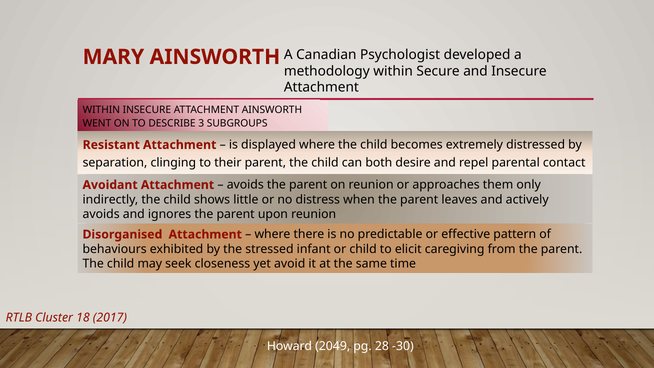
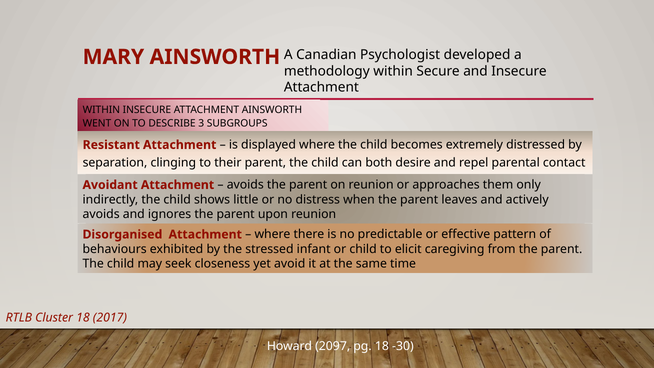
2049: 2049 -> 2097
pg 28: 28 -> 18
